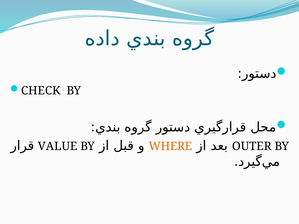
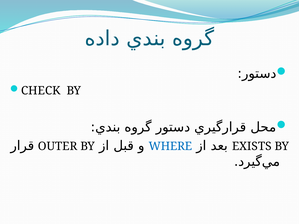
VALUE: VALUE -> OUTER
WHERE colour: orange -> blue
OUTER: OUTER -> EXISTS
